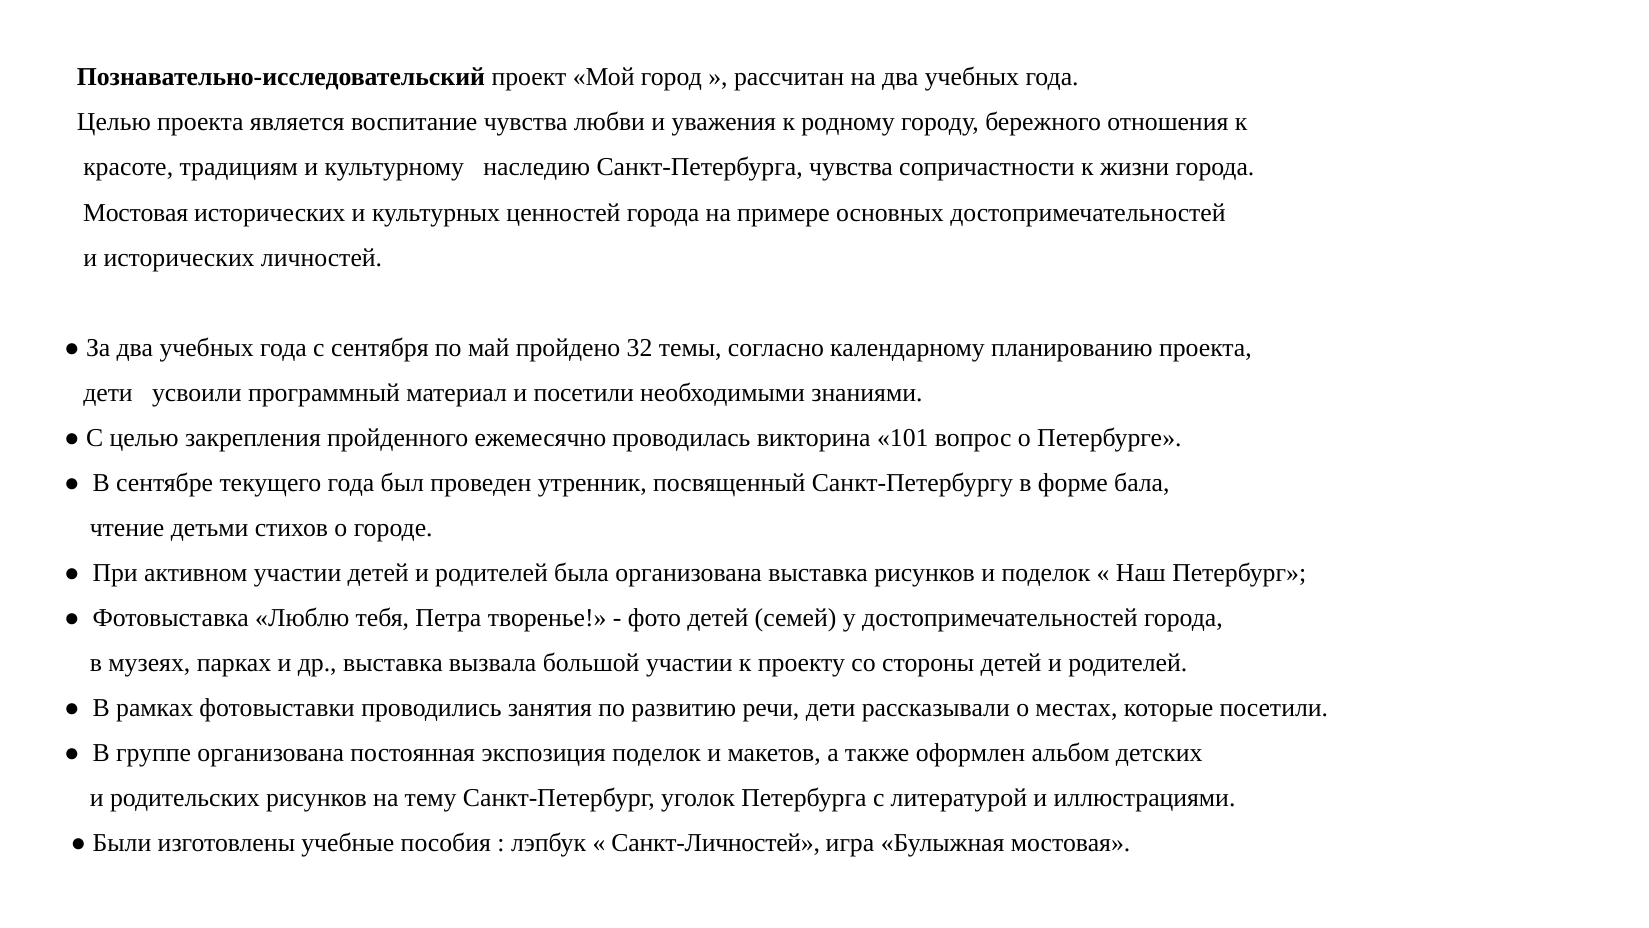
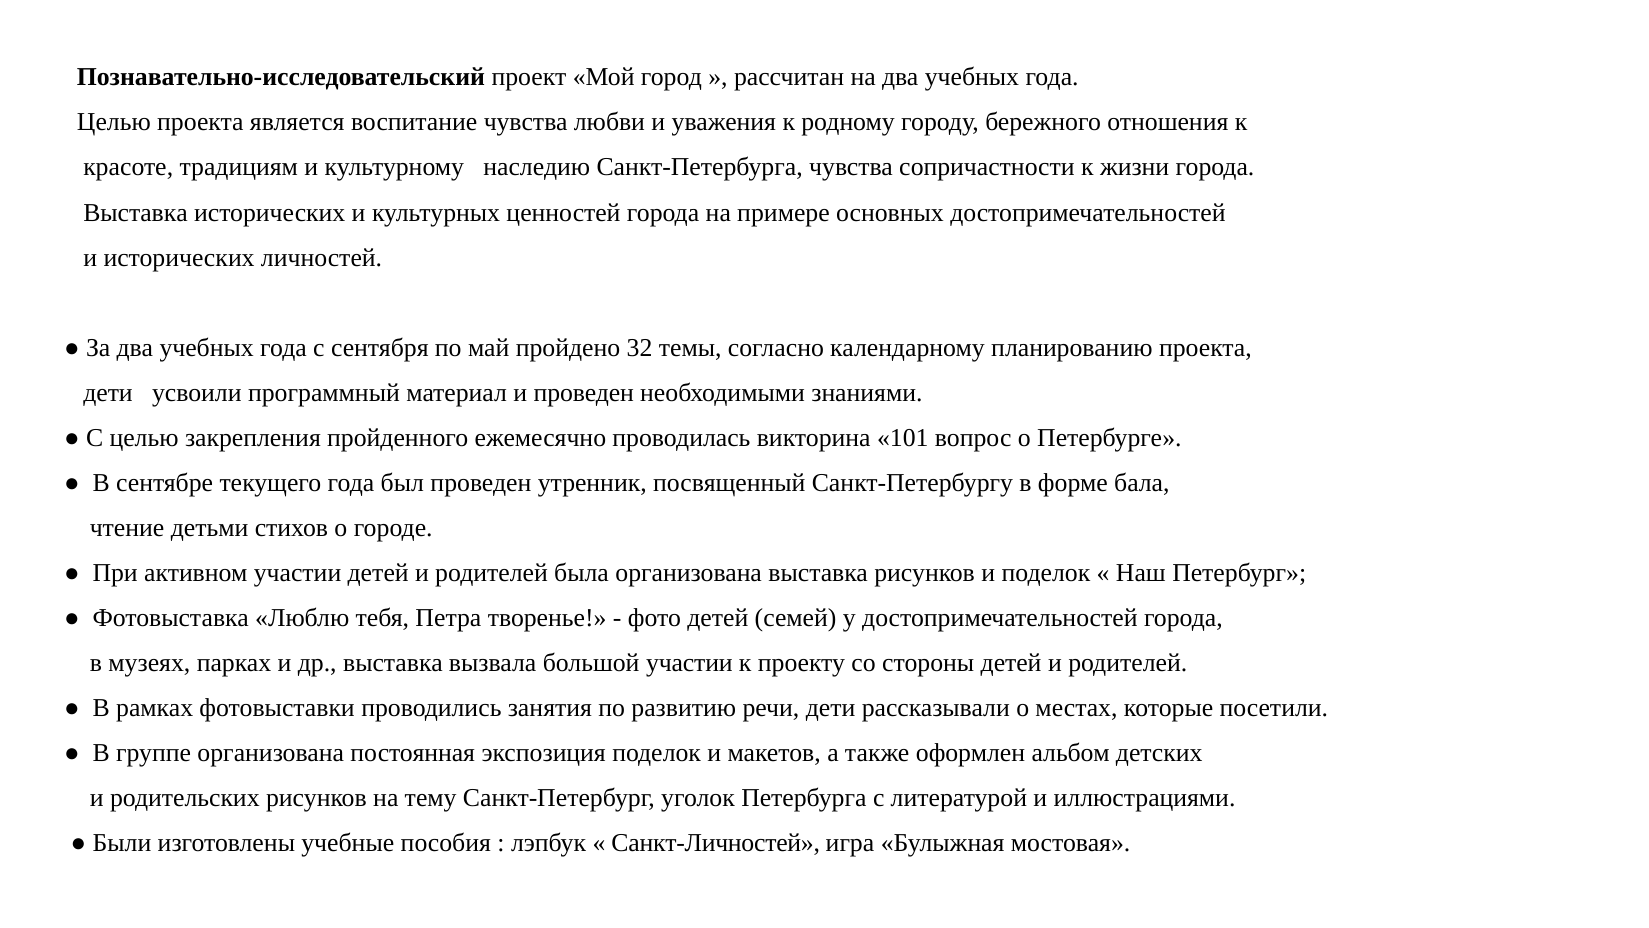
Мостовая at (136, 212): Мостовая -> Выставка
и посетили: посетили -> проведен
